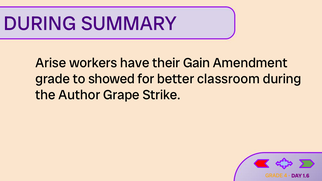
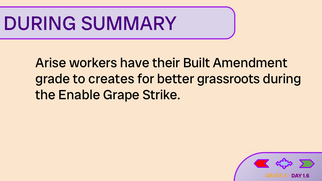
Gain: Gain -> Built
showed: showed -> creates
classroom: classroom -> grassroots
Author: Author -> Enable
